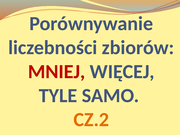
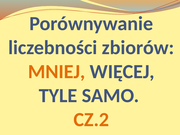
MNIEJ colour: red -> orange
